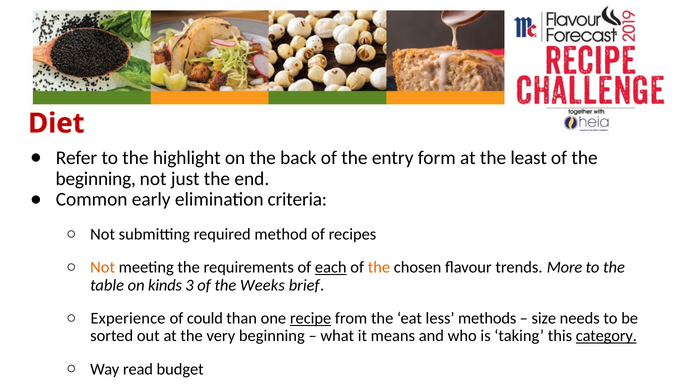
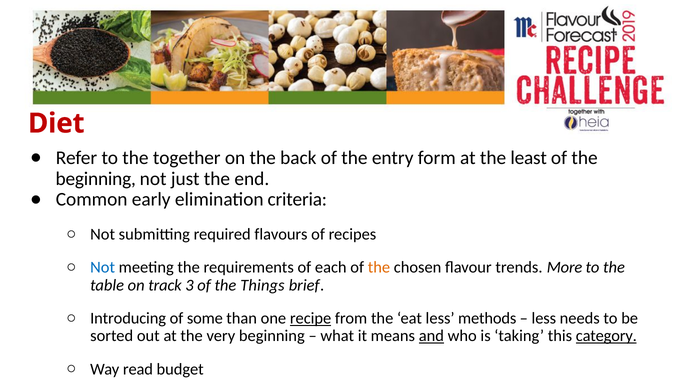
highlight: highlight -> together
method: method -> flavours
Not at (103, 267) colour: orange -> blue
each underline: present -> none
kinds: kinds -> track
Weeks: Weeks -> Things
Experience: Experience -> Introducing
could: could -> some
size at (544, 318): size -> less
and underline: none -> present
